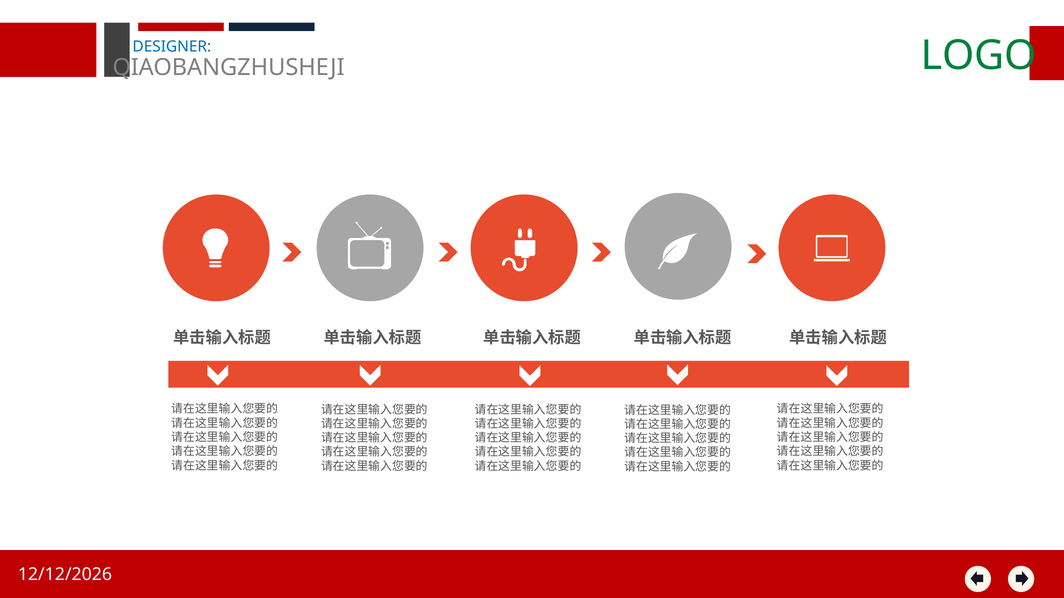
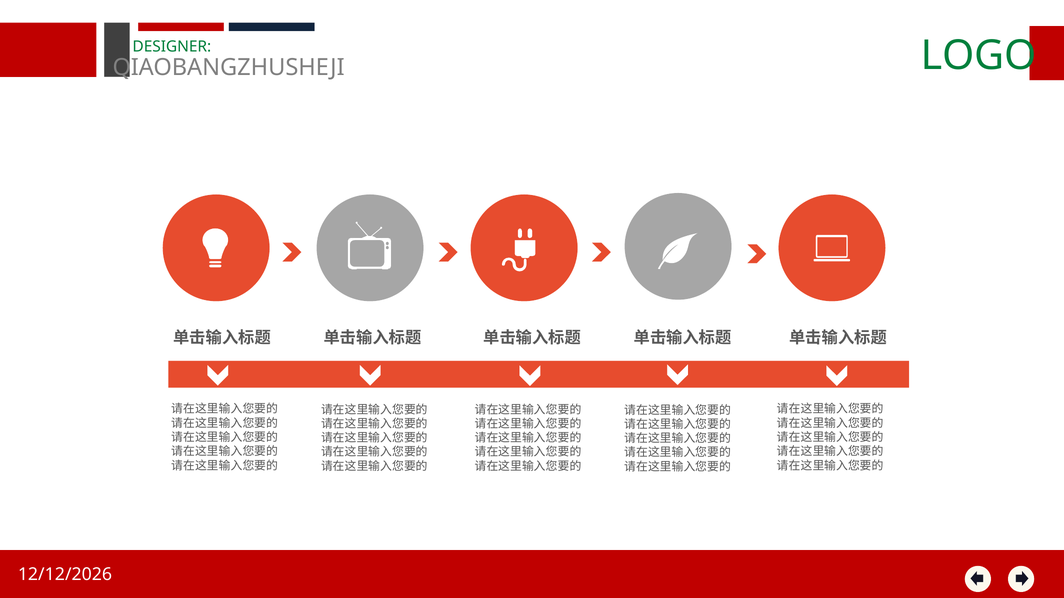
DESIGNER colour: blue -> green
